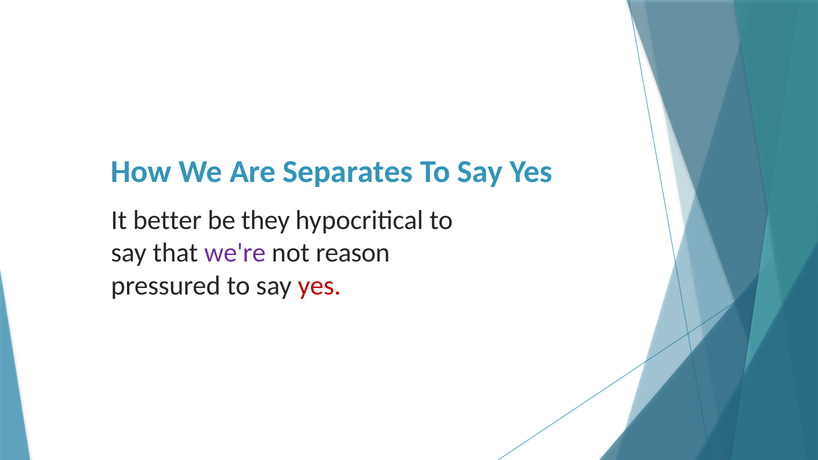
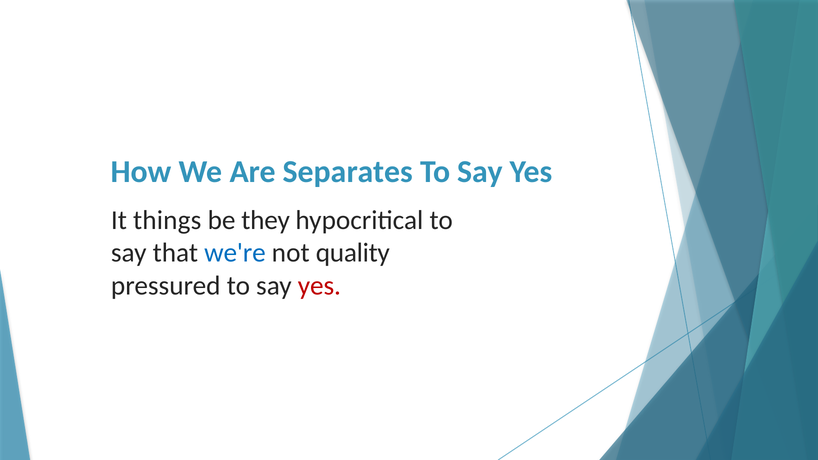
better: better -> things
we're colour: purple -> blue
reason: reason -> quality
